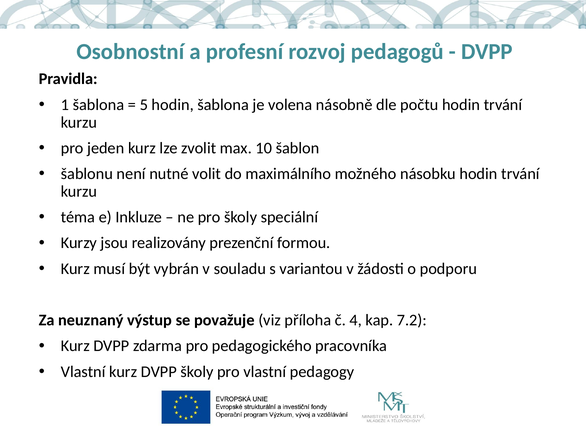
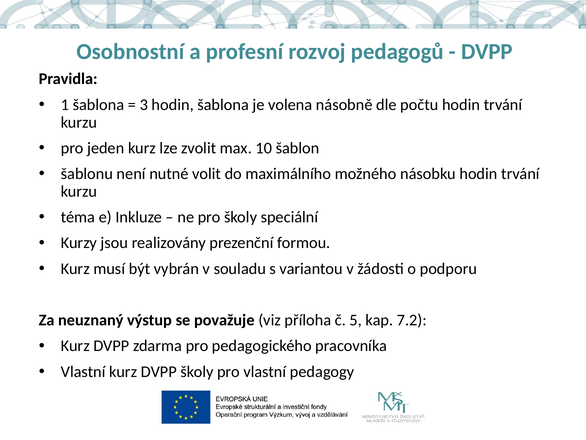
5: 5 -> 3
4: 4 -> 5
